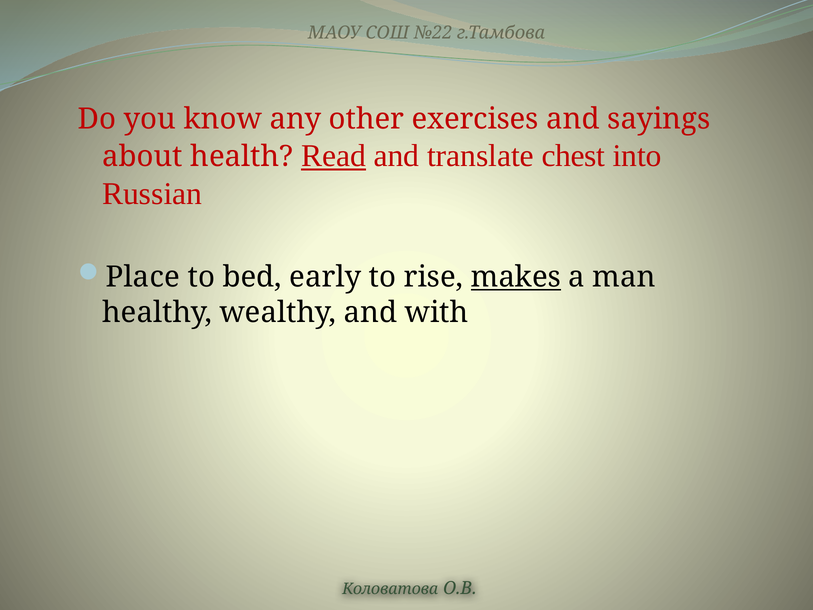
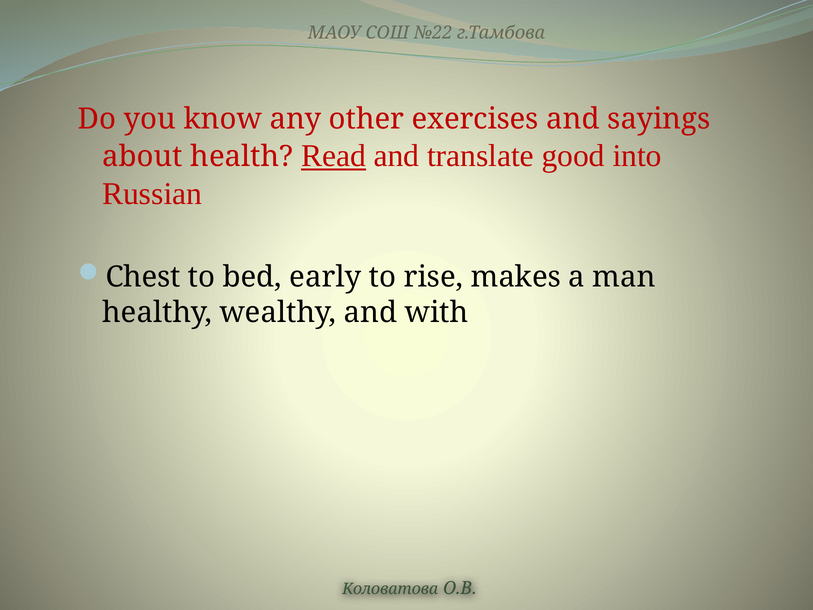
chest: chest -> good
Place: Place -> Chest
makes underline: present -> none
